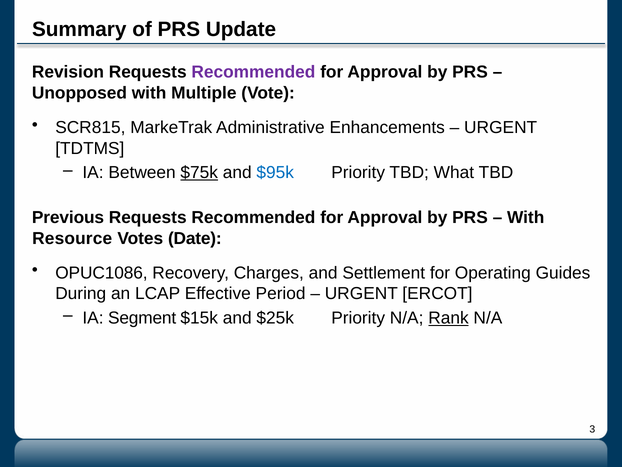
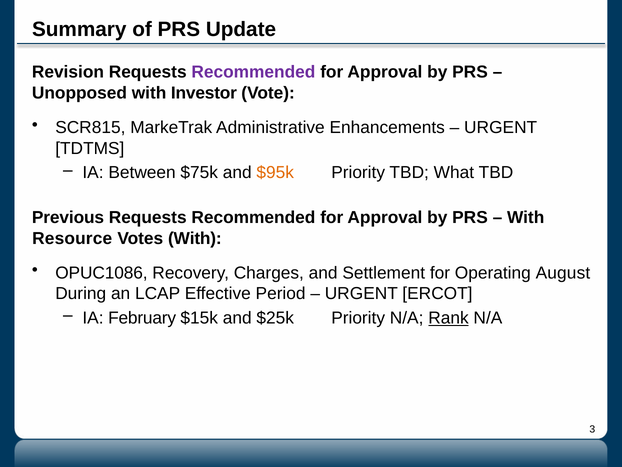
Multiple: Multiple -> Investor
$75k underline: present -> none
$95k colour: blue -> orange
Votes Date: Date -> With
Guides: Guides -> August
Segment: Segment -> February
